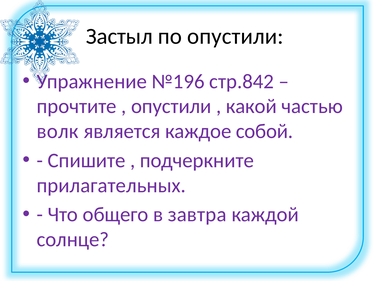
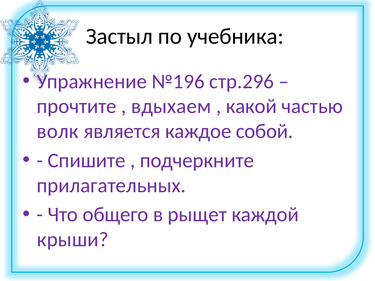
по опустили: опустили -> учебника
стр.842: стр.842 -> стр.296
опустили at (171, 106): опустили -> вдыхаем
завтра: завтра -> рыщет
солнце: солнце -> крыши
